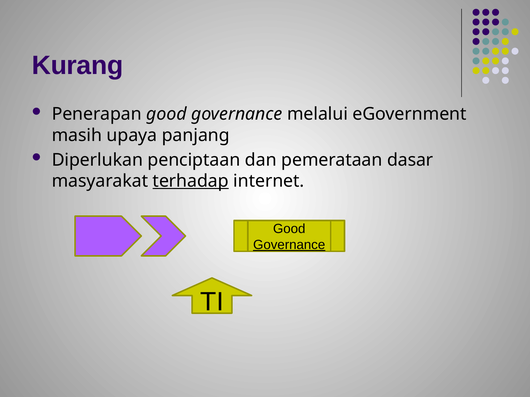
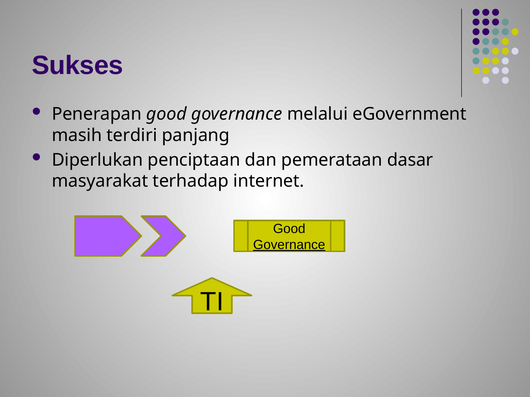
Kurang: Kurang -> Sukses
upaya: upaya -> terdiri
terhadap underline: present -> none
